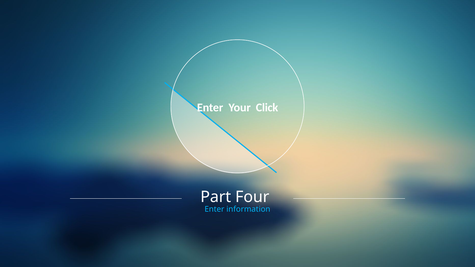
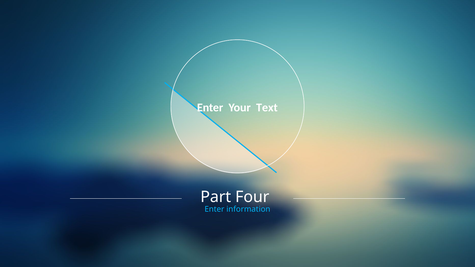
Click: Click -> Text
